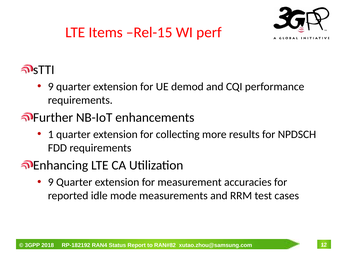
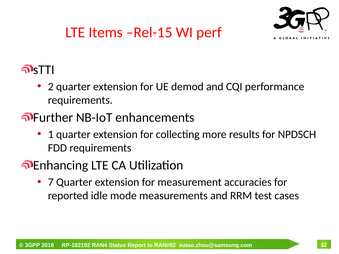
9 at (51, 87): 9 -> 2
9 at (51, 182): 9 -> 7
